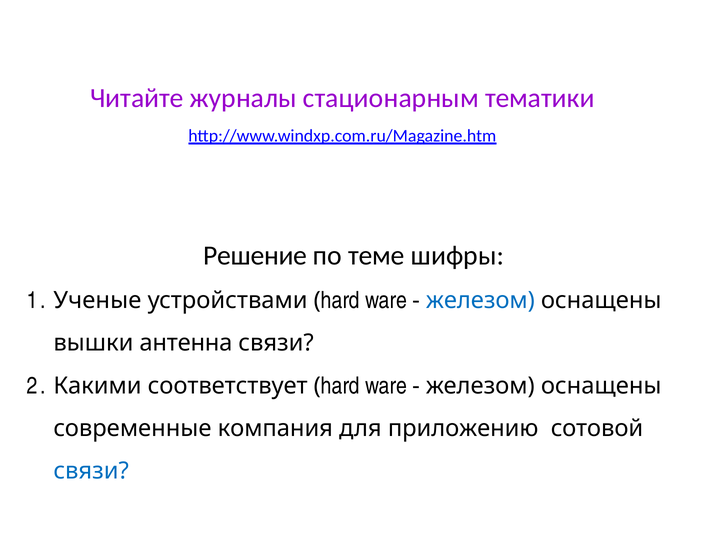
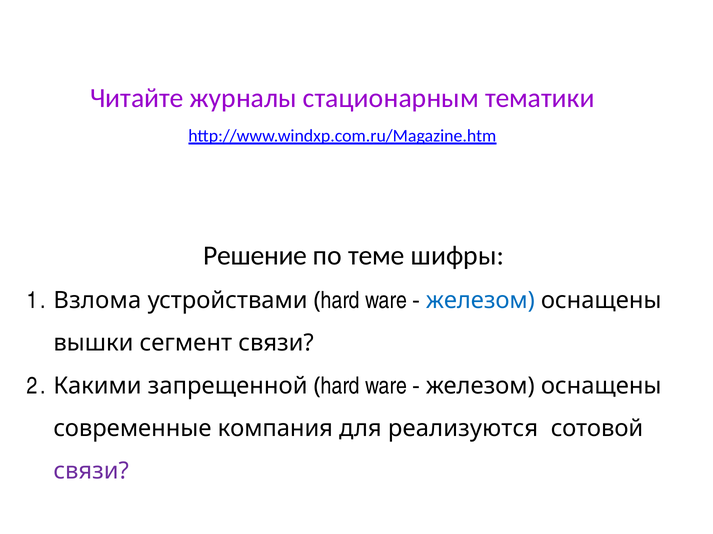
Ученые: Ученые -> Взлома
антенна: антенна -> сегмент
соответствует: соответствует -> запрещенной
приложению: приложению -> реализуются
связи at (91, 472) colour: blue -> purple
